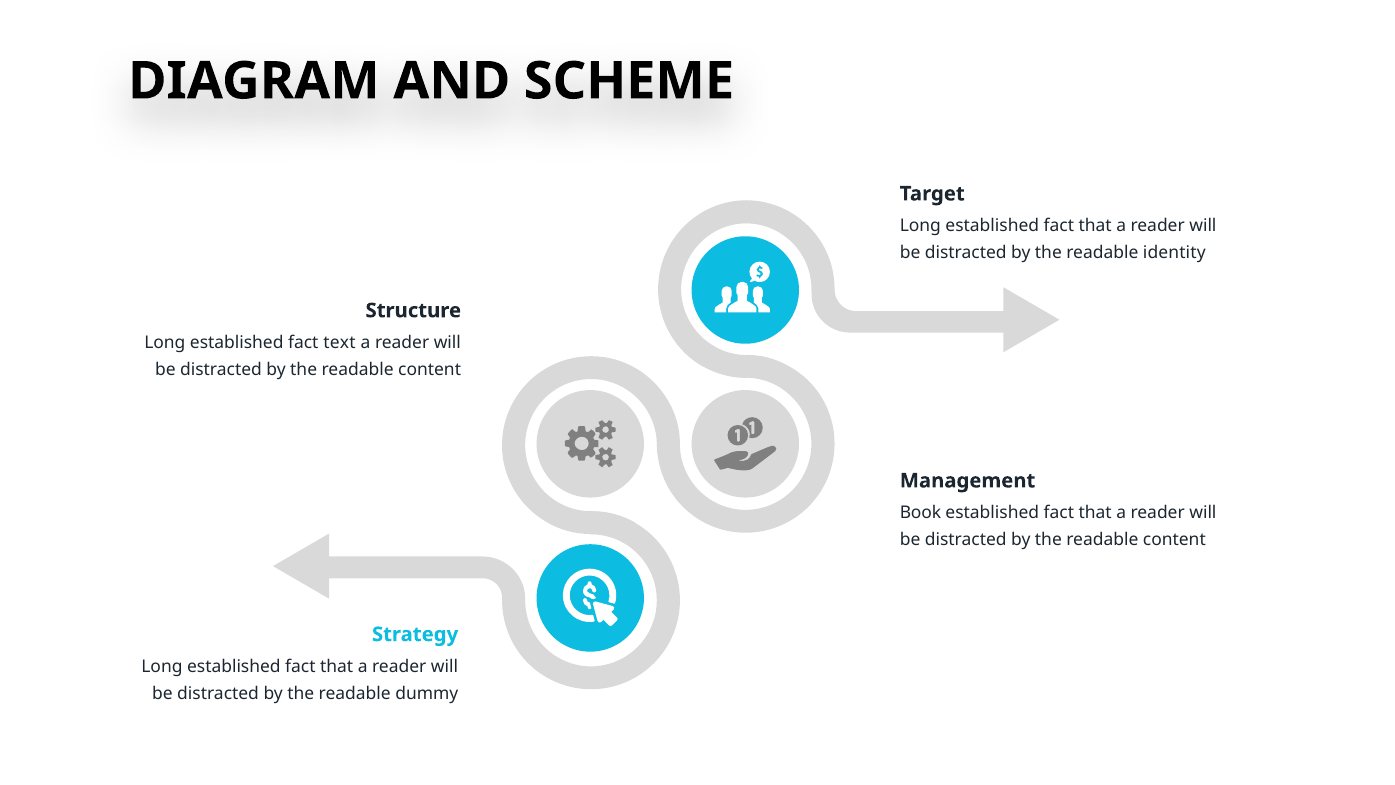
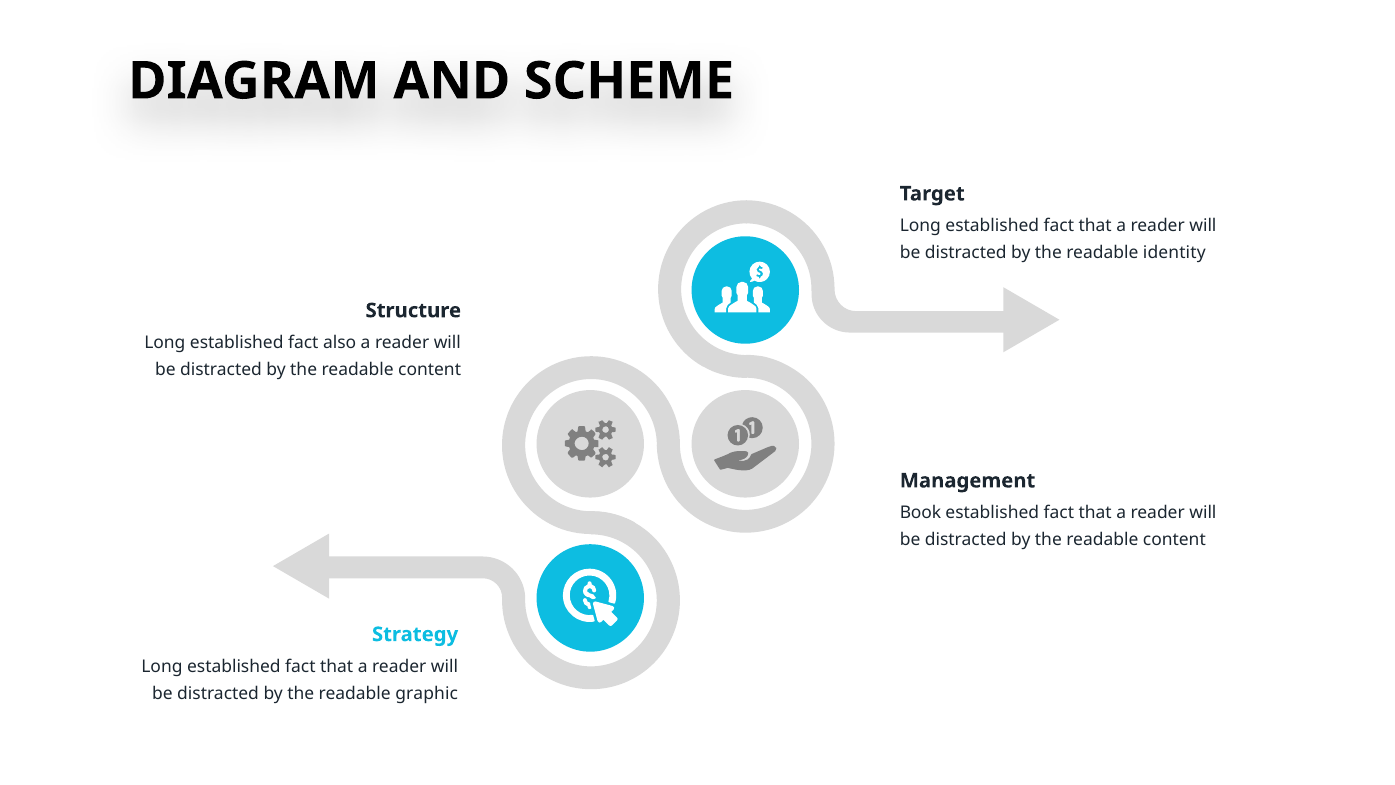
text: text -> also
dummy: dummy -> graphic
